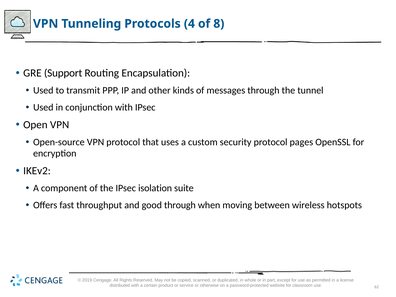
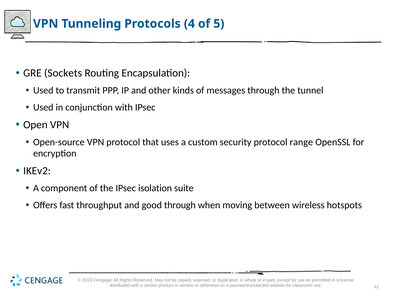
8: 8 -> 5
Support: Support -> Sockets
pages: pages -> range
